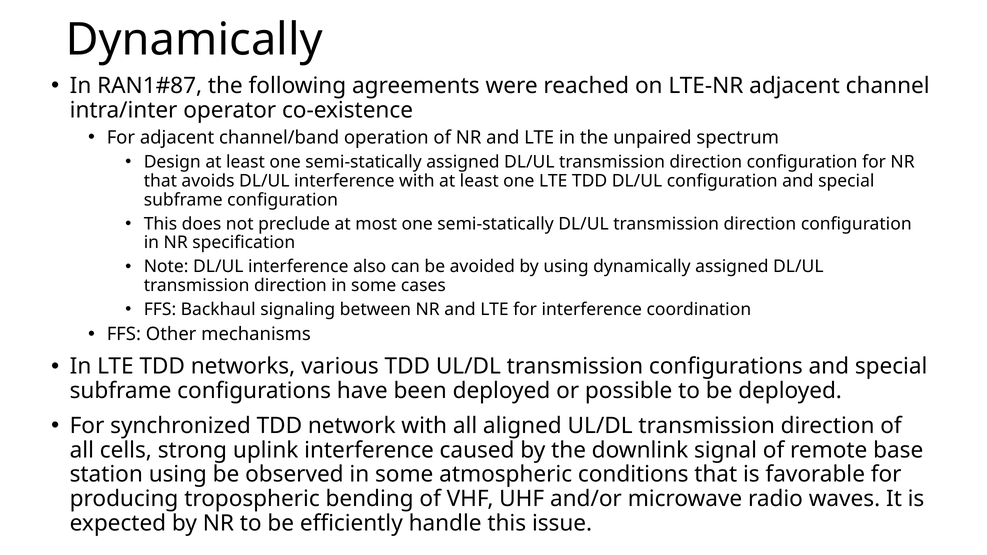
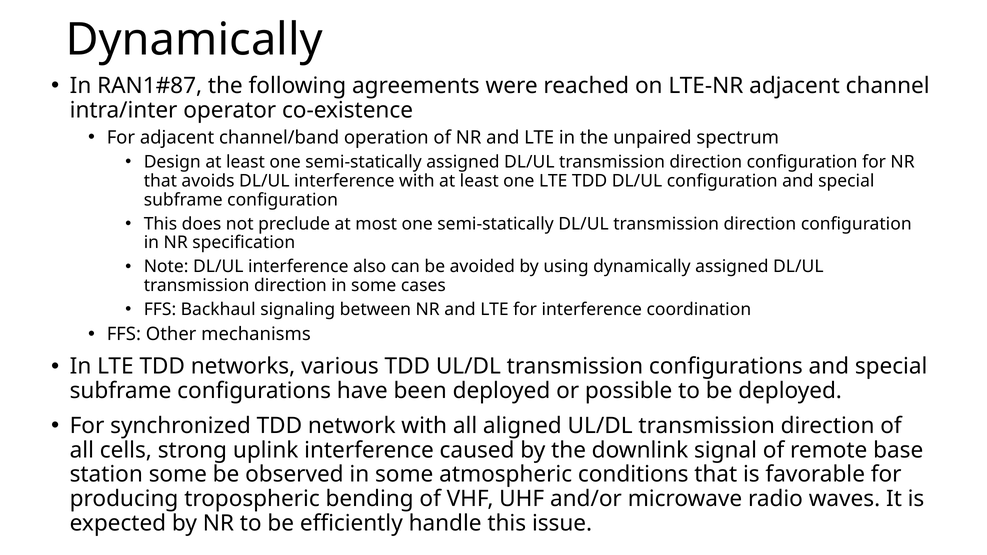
station using: using -> some
